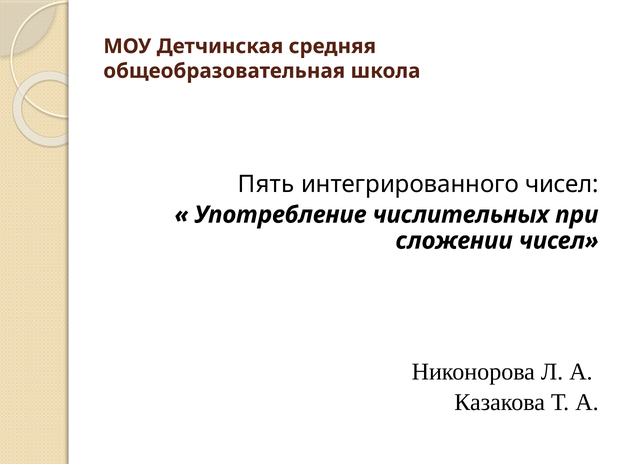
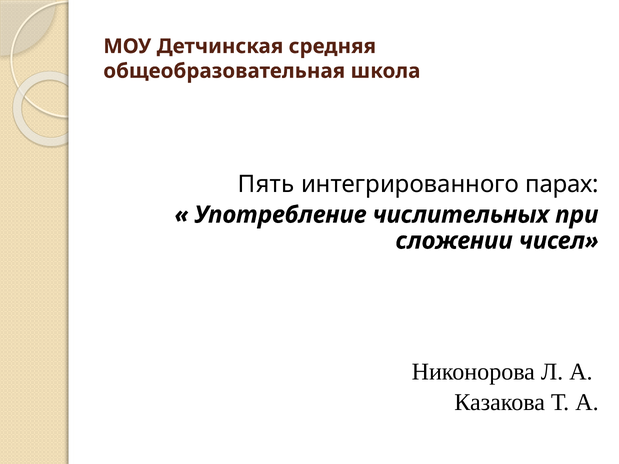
интегрированного чисел: чисел -> парах
